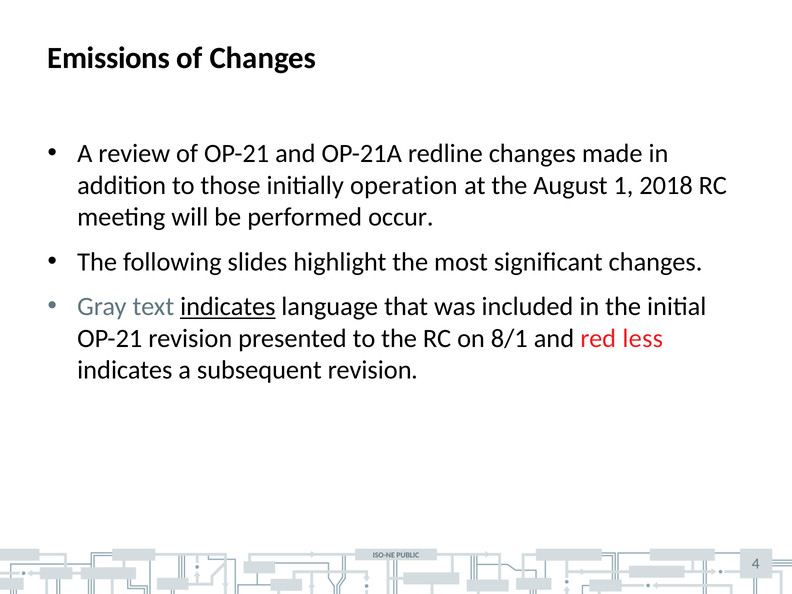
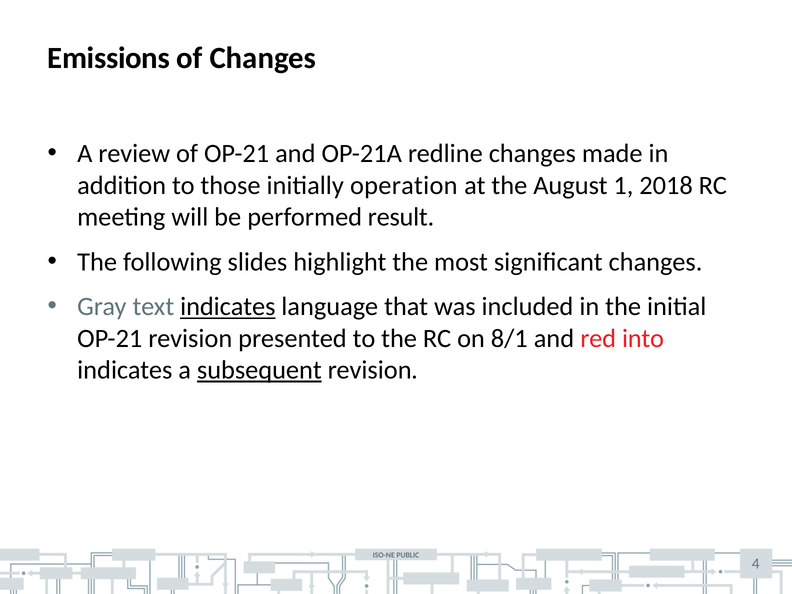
occur: occur -> result
less: less -> into
subsequent underline: none -> present
